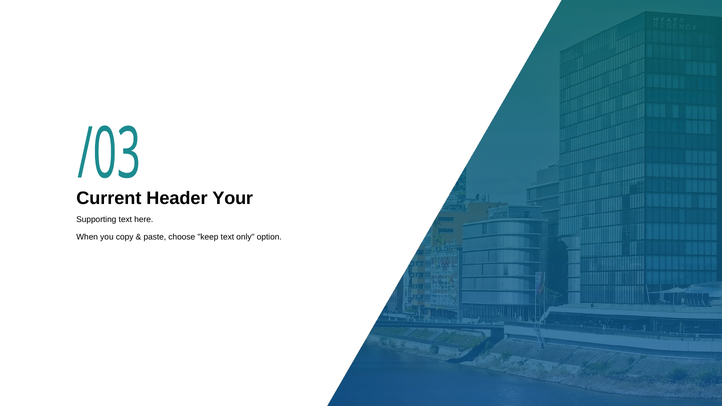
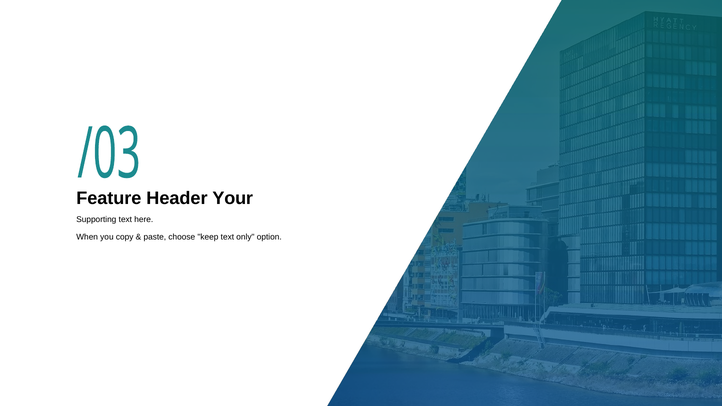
Current: Current -> Feature
